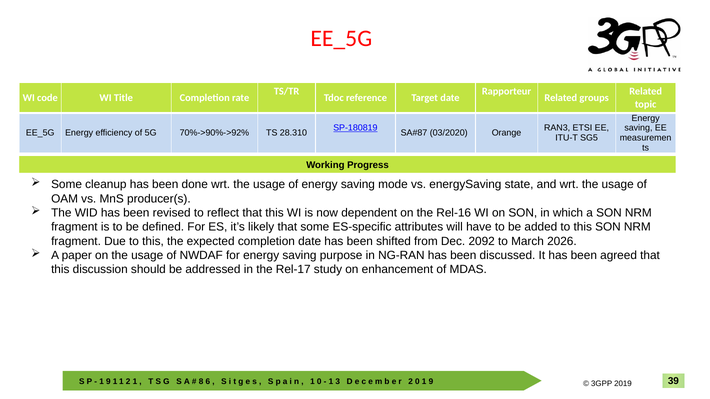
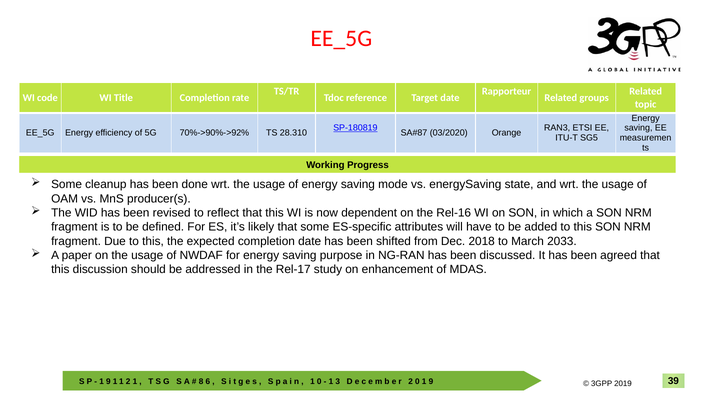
2092: 2092 -> 2018
2026: 2026 -> 2033
